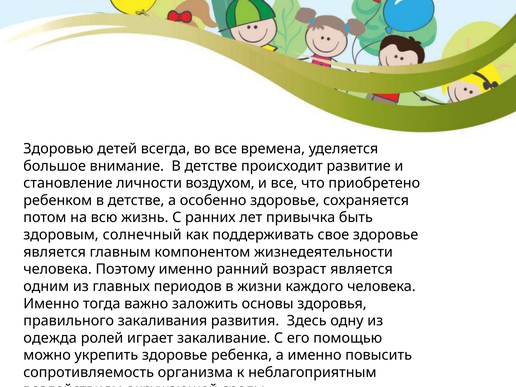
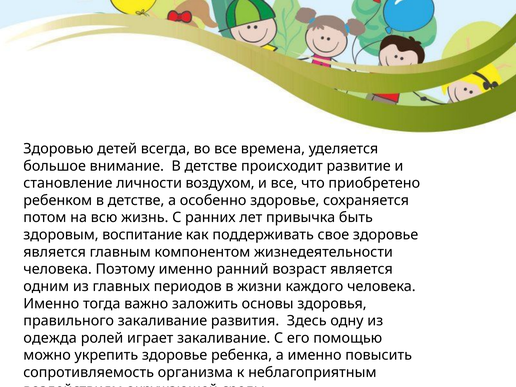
солнечный: солнечный -> воспитание
правильного закаливания: закаливания -> закаливание
